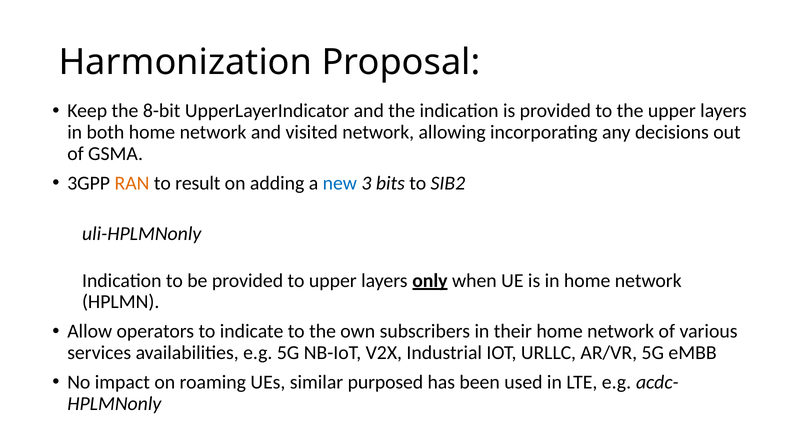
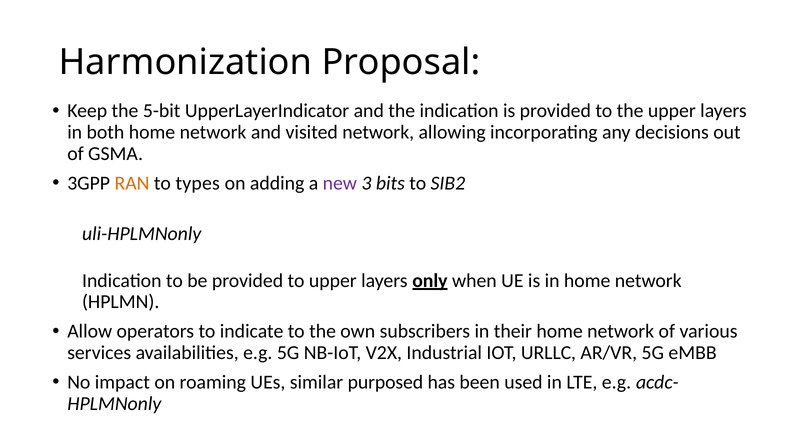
8-bit: 8-bit -> 5-bit
result: result -> types
new colour: blue -> purple
